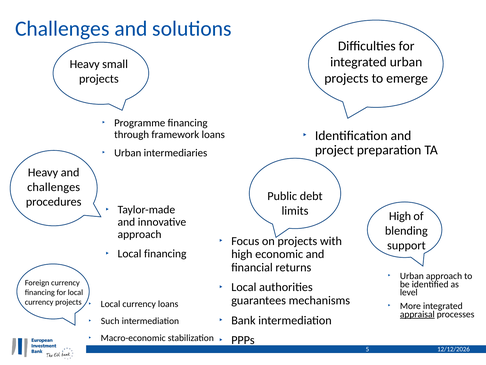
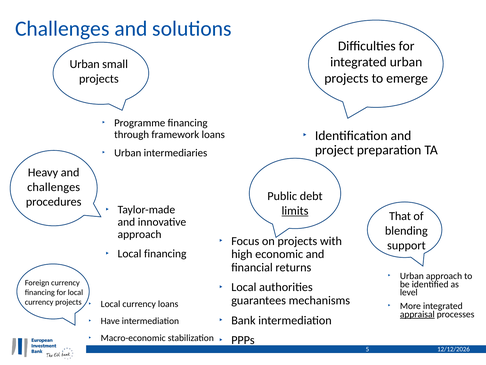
Heavy at (85, 64): Heavy -> Urban
limits underline: none -> present
High at (400, 216): High -> That
Such: Such -> Have
